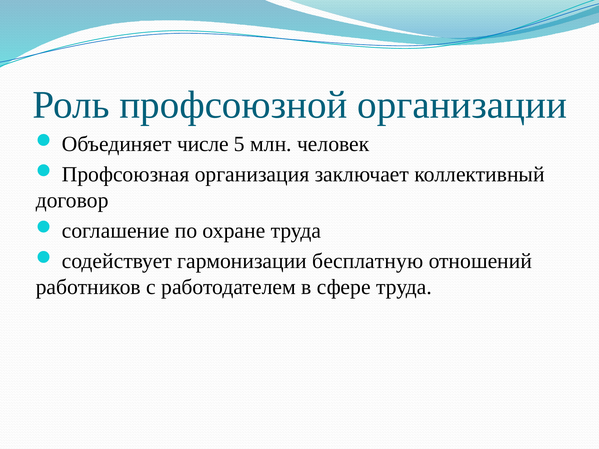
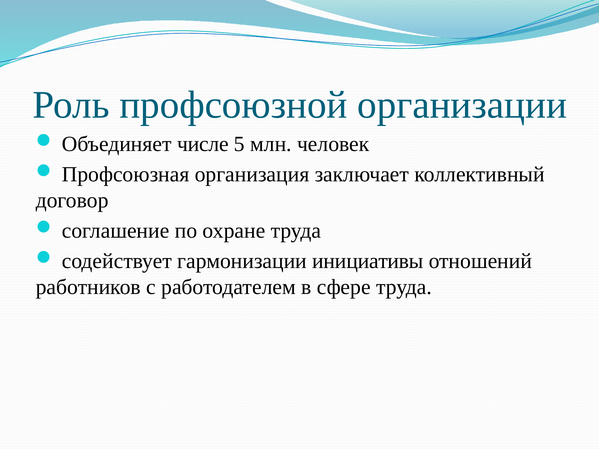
бесплатную: бесплатную -> инициативы
